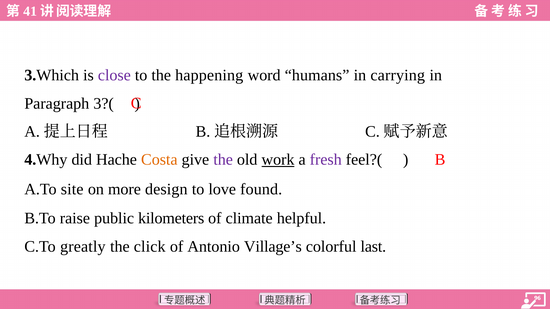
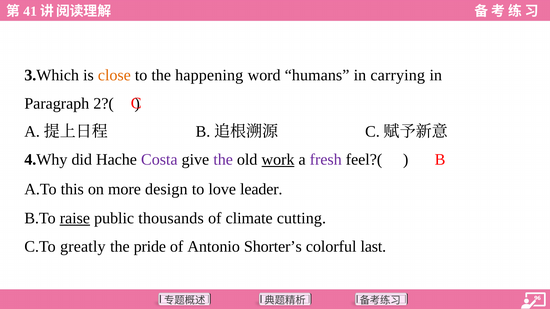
close colour: purple -> orange
3?(: 3?( -> 2?(
Costa colour: orange -> purple
site: site -> this
found: found -> leader
raise underline: none -> present
kilometers: kilometers -> thousands
helpful: helpful -> cutting
click: click -> pride
Village’s: Village’s -> Shorter’s
